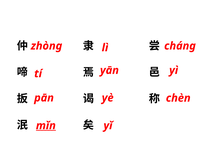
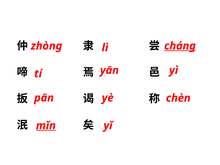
cháng underline: none -> present
